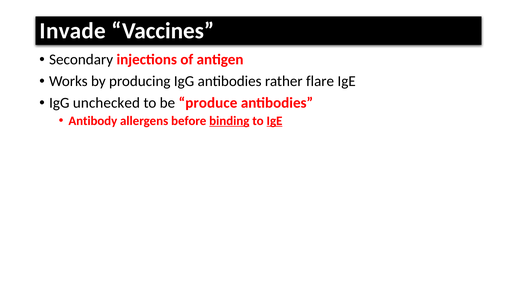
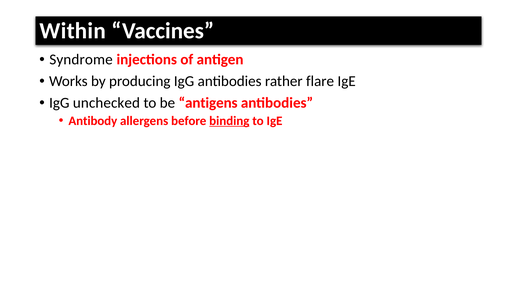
Invade: Invade -> Within
Secondary: Secondary -> Syndrome
produce: produce -> antigens
IgE at (275, 121) underline: present -> none
